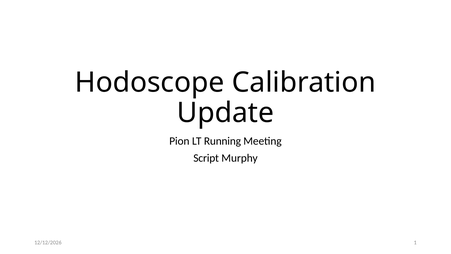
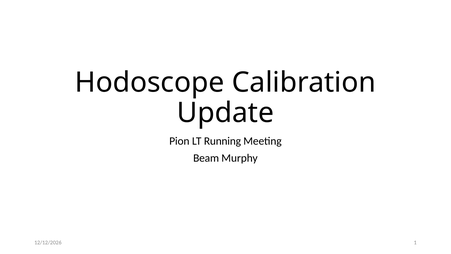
Script: Script -> Beam
